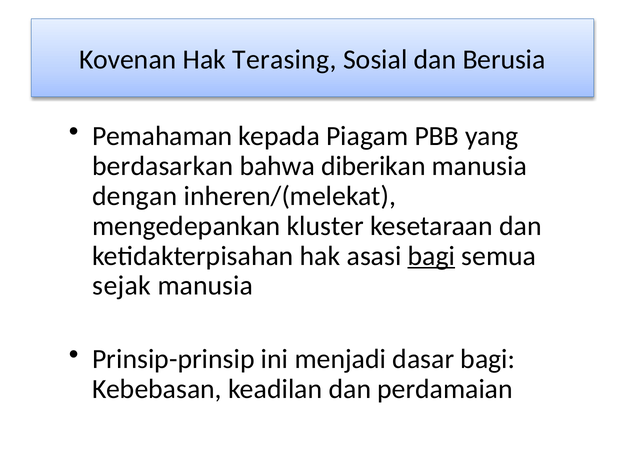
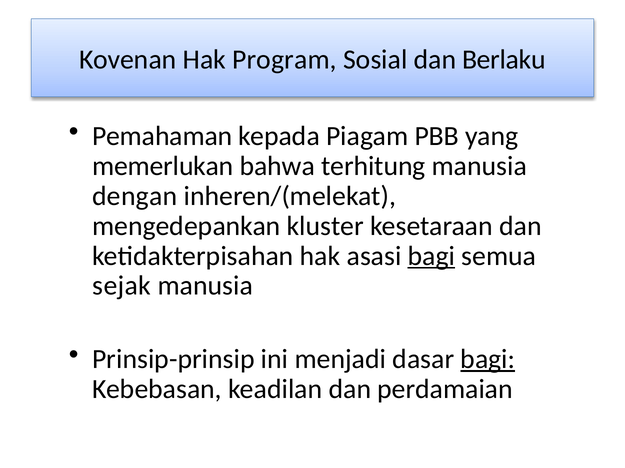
Terasing: Terasing -> Program
Berusia: Berusia -> Berlaku
berdasarkan: berdasarkan -> memerlukan
diberikan: diberikan -> terhitung
bagi at (488, 360) underline: none -> present
